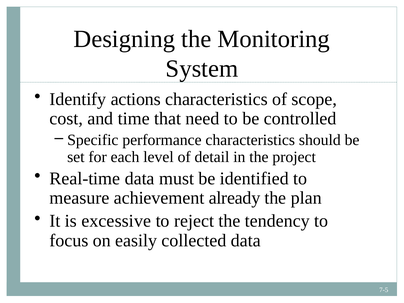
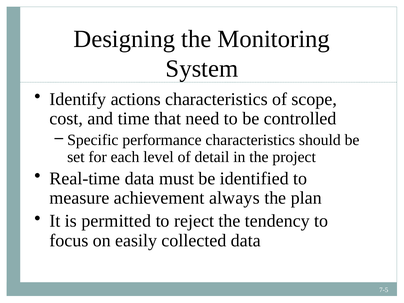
already: already -> always
excessive: excessive -> permitted
